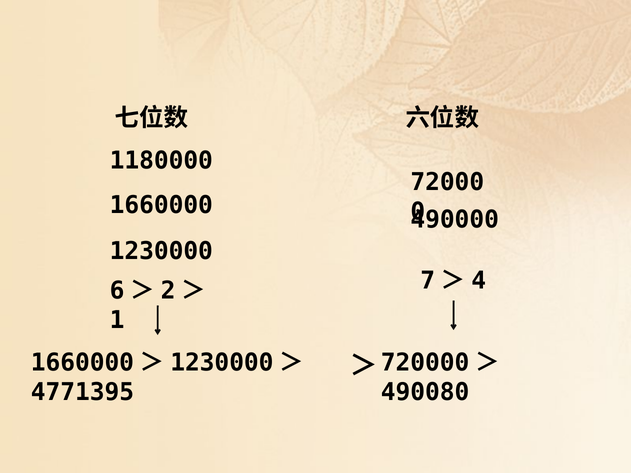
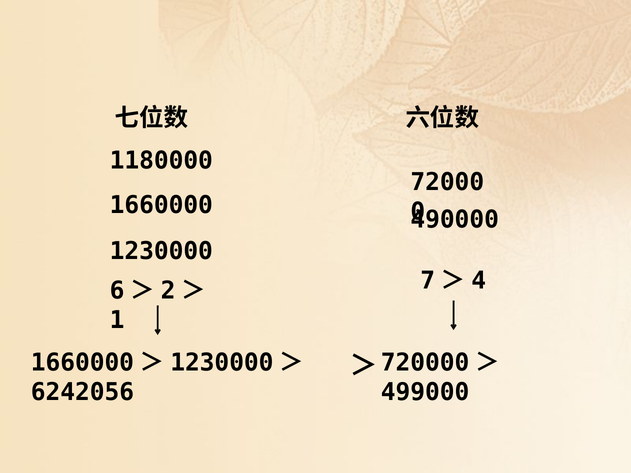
4771395: 4771395 -> 6242056
490080: 490080 -> 499000
